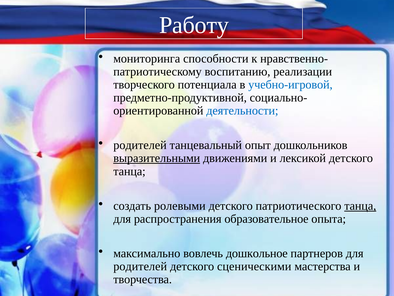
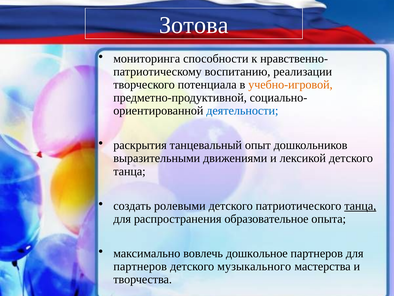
Работу: Работу -> Зотова
учебно-игровой colour: blue -> orange
родителей at (140, 145): родителей -> раскрытия
выразительными underline: present -> none
родителей at (140, 266): родителей -> партнеров
сценическими: сценическими -> музыкального
